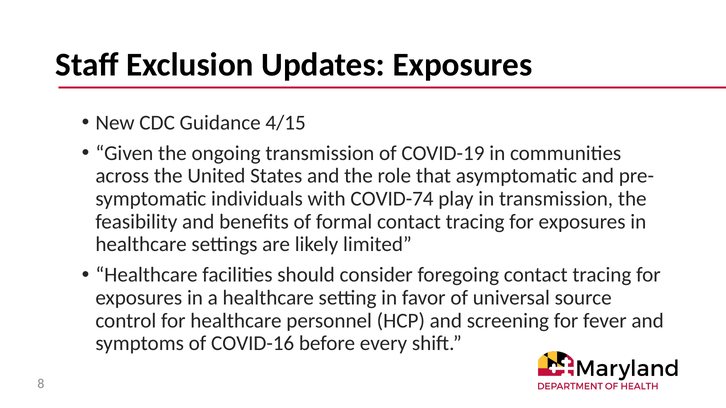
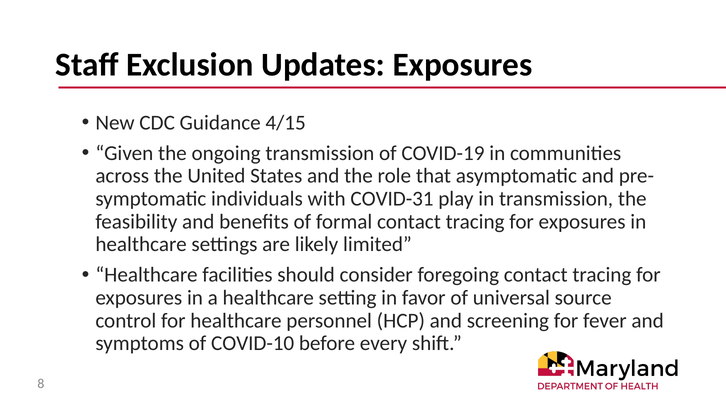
COVID-74: COVID-74 -> COVID-31
COVID-16: COVID-16 -> COVID-10
